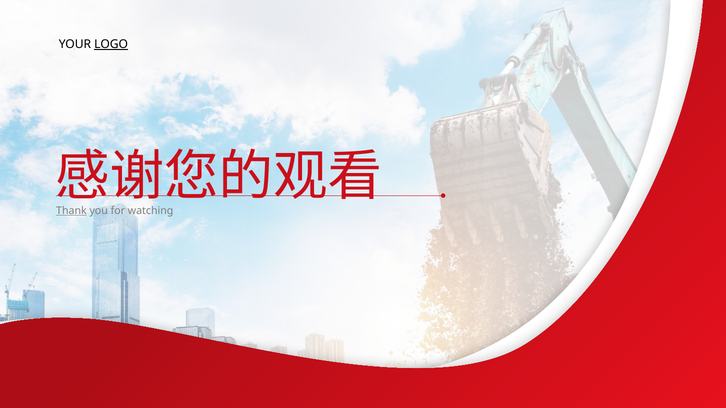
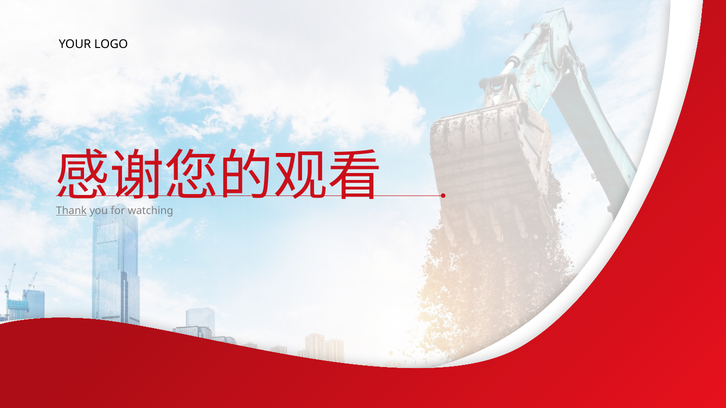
LOGO underline: present -> none
